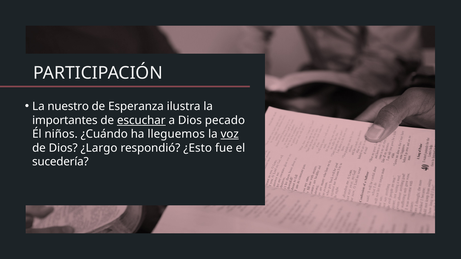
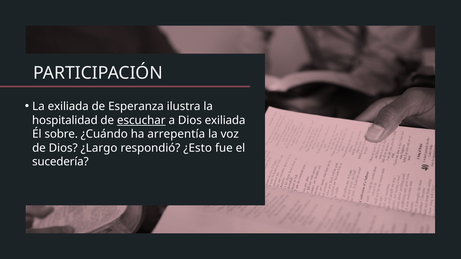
La nuestro: nuestro -> exiliada
importantes: importantes -> hospitalidad
Dios pecado: pecado -> exiliada
niños: niños -> sobre
lleguemos: lleguemos -> arrepentía
voz underline: present -> none
